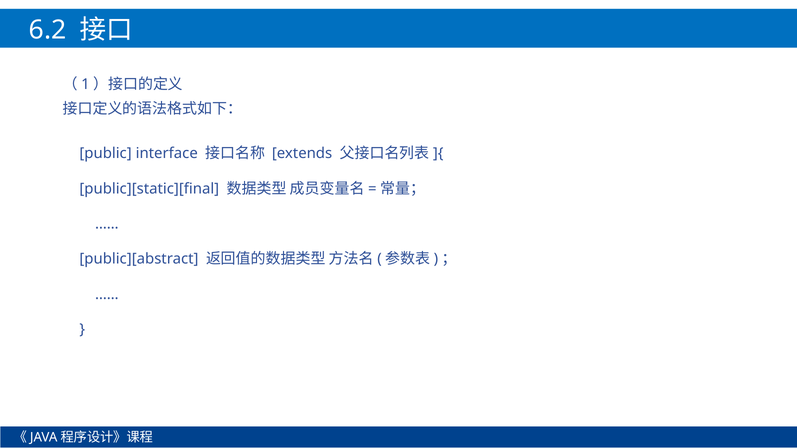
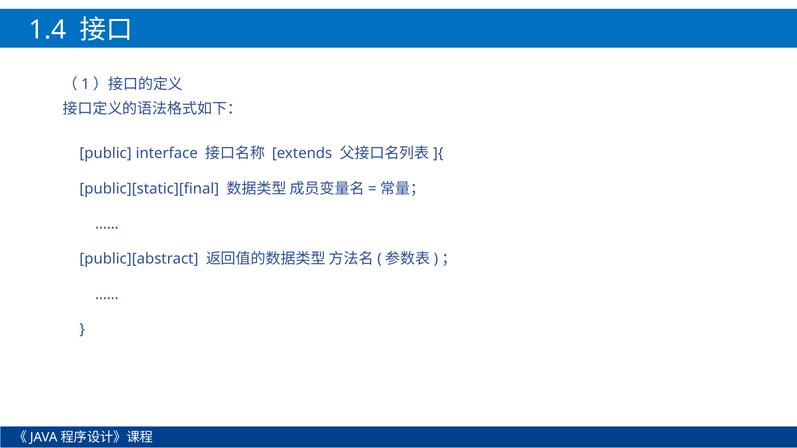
6.2: 6.2 -> 1.4
